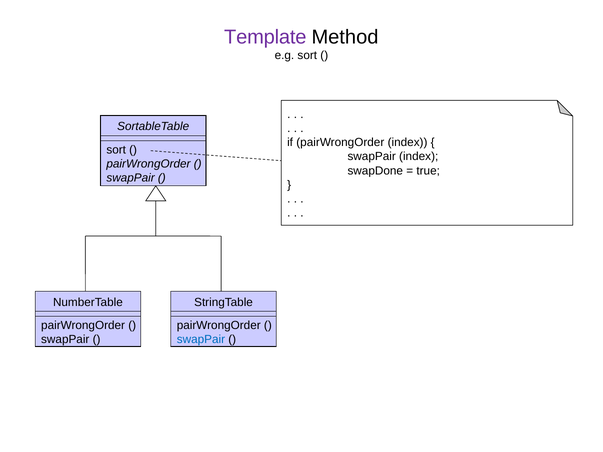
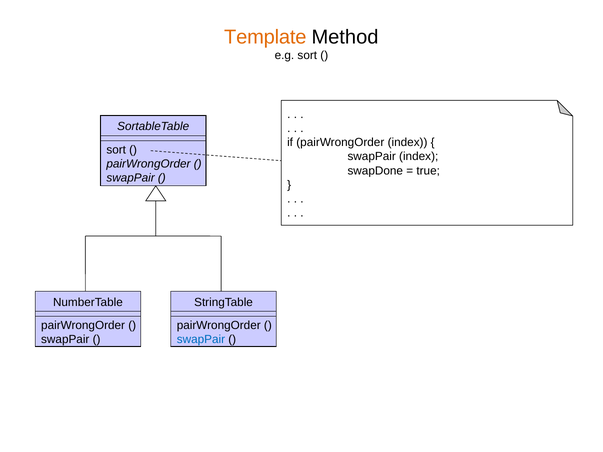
Template colour: purple -> orange
